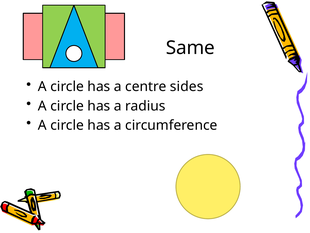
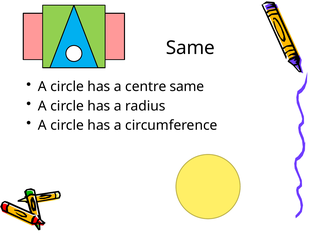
centre sides: sides -> same
